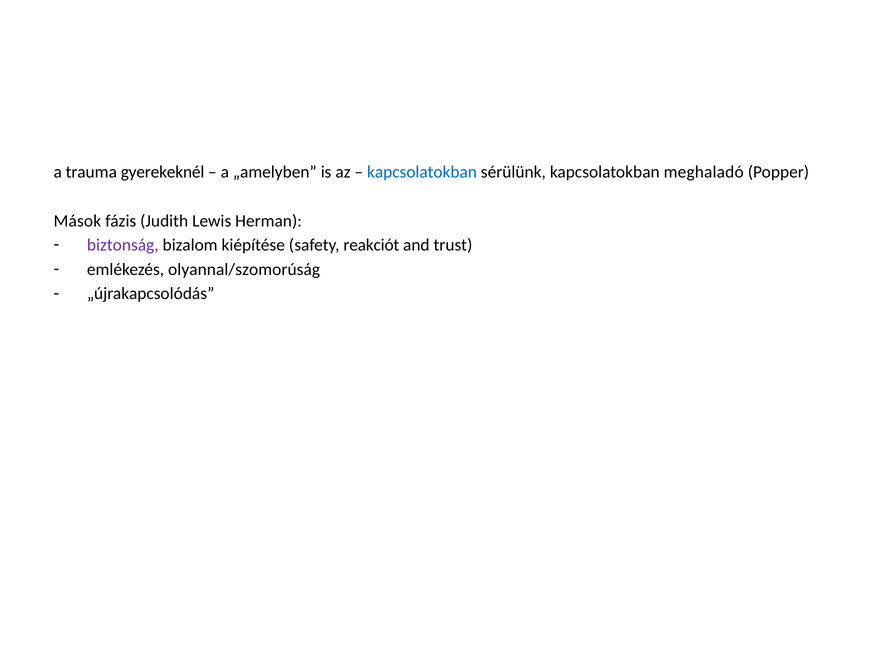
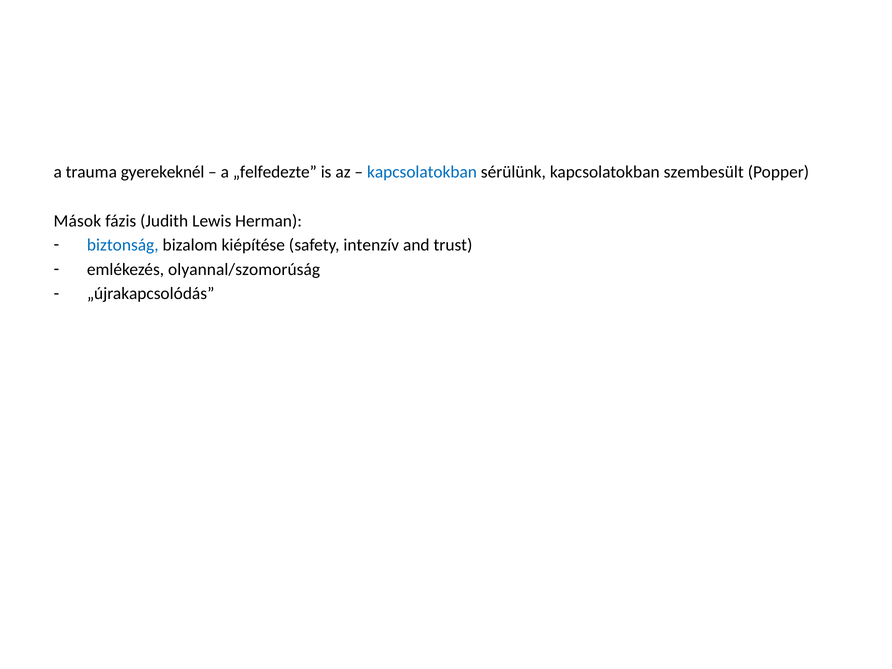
„amelyben: „amelyben -> „felfedezte
meghaladó: meghaladó -> szembesült
biztonság colour: purple -> blue
reakciót: reakciót -> intenzív
